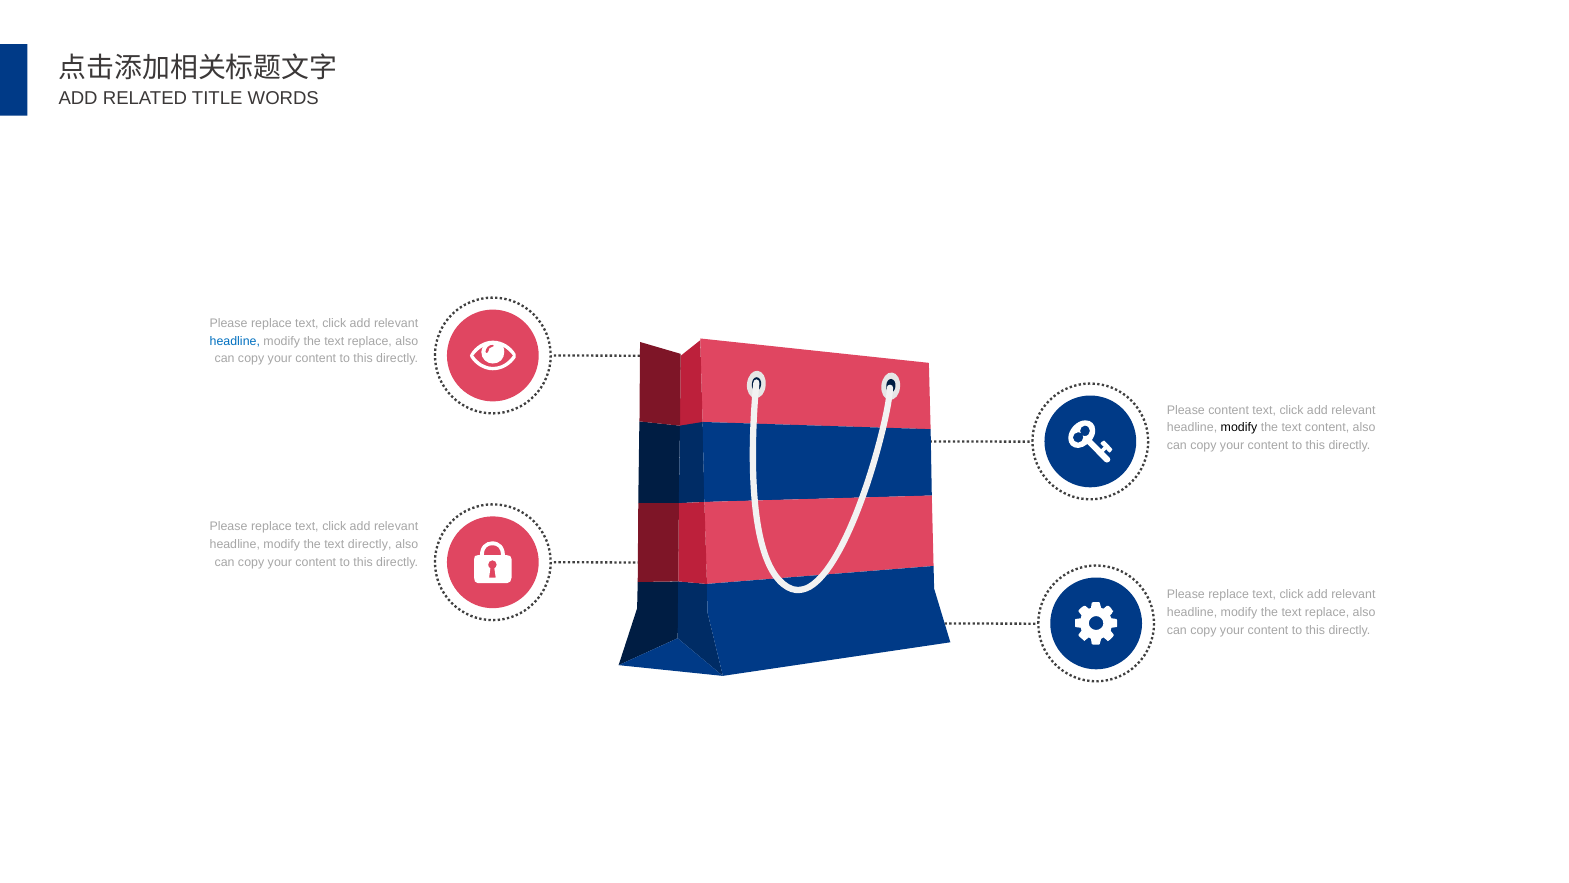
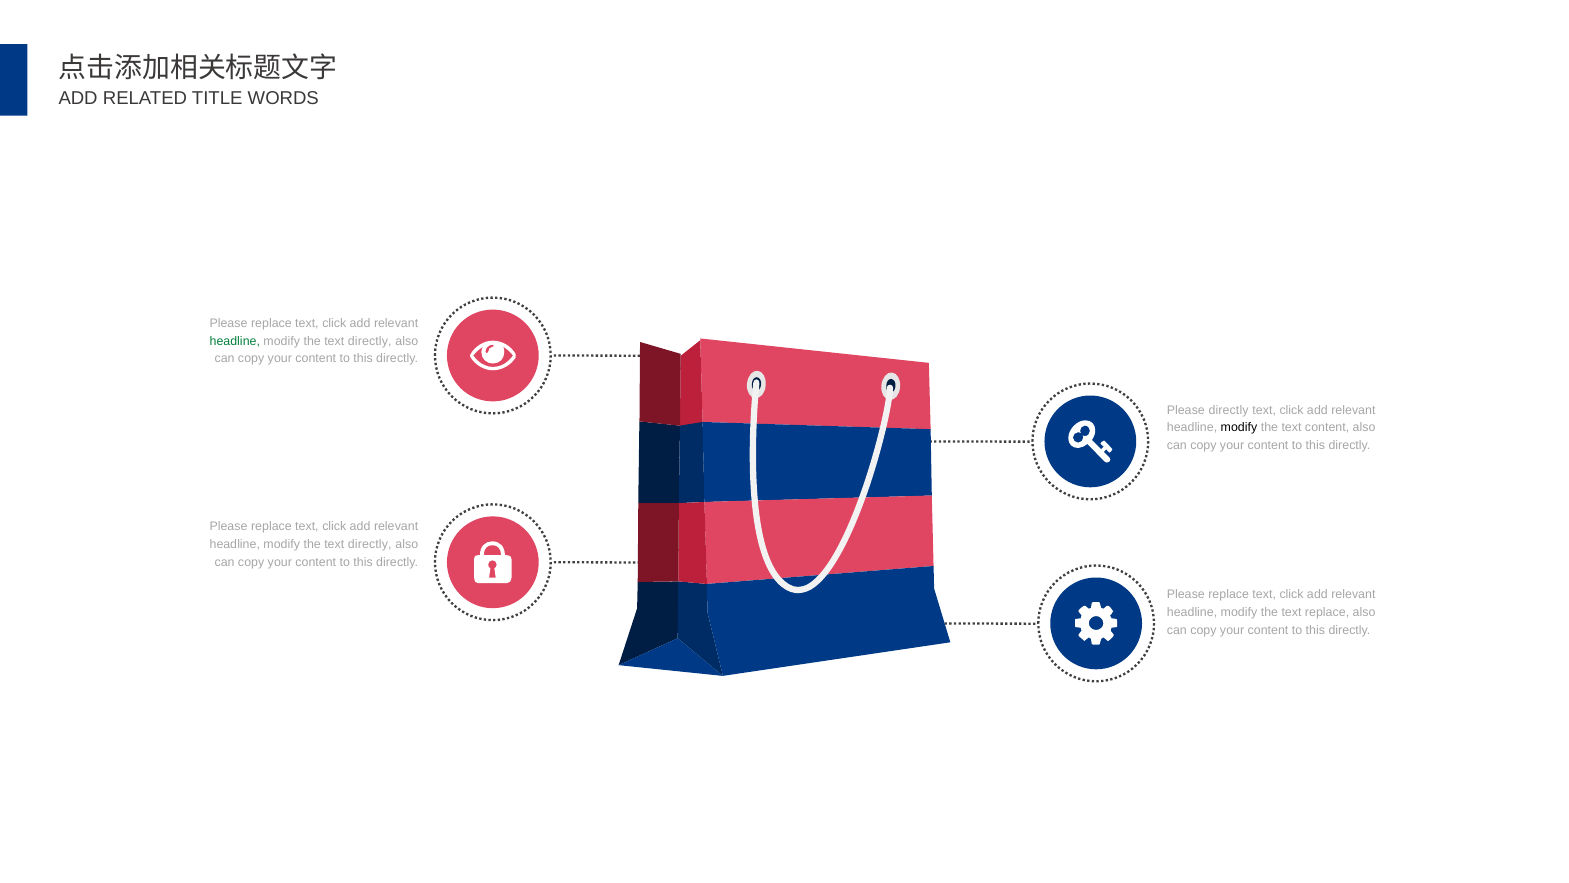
headline at (235, 341) colour: blue -> green
replace at (370, 341): replace -> directly
Please content: content -> directly
